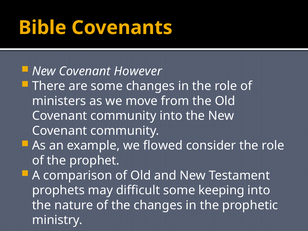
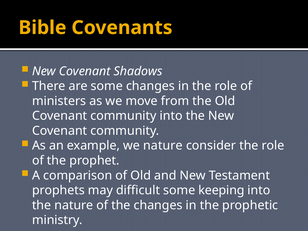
However: However -> Shadows
we flowed: flowed -> nature
